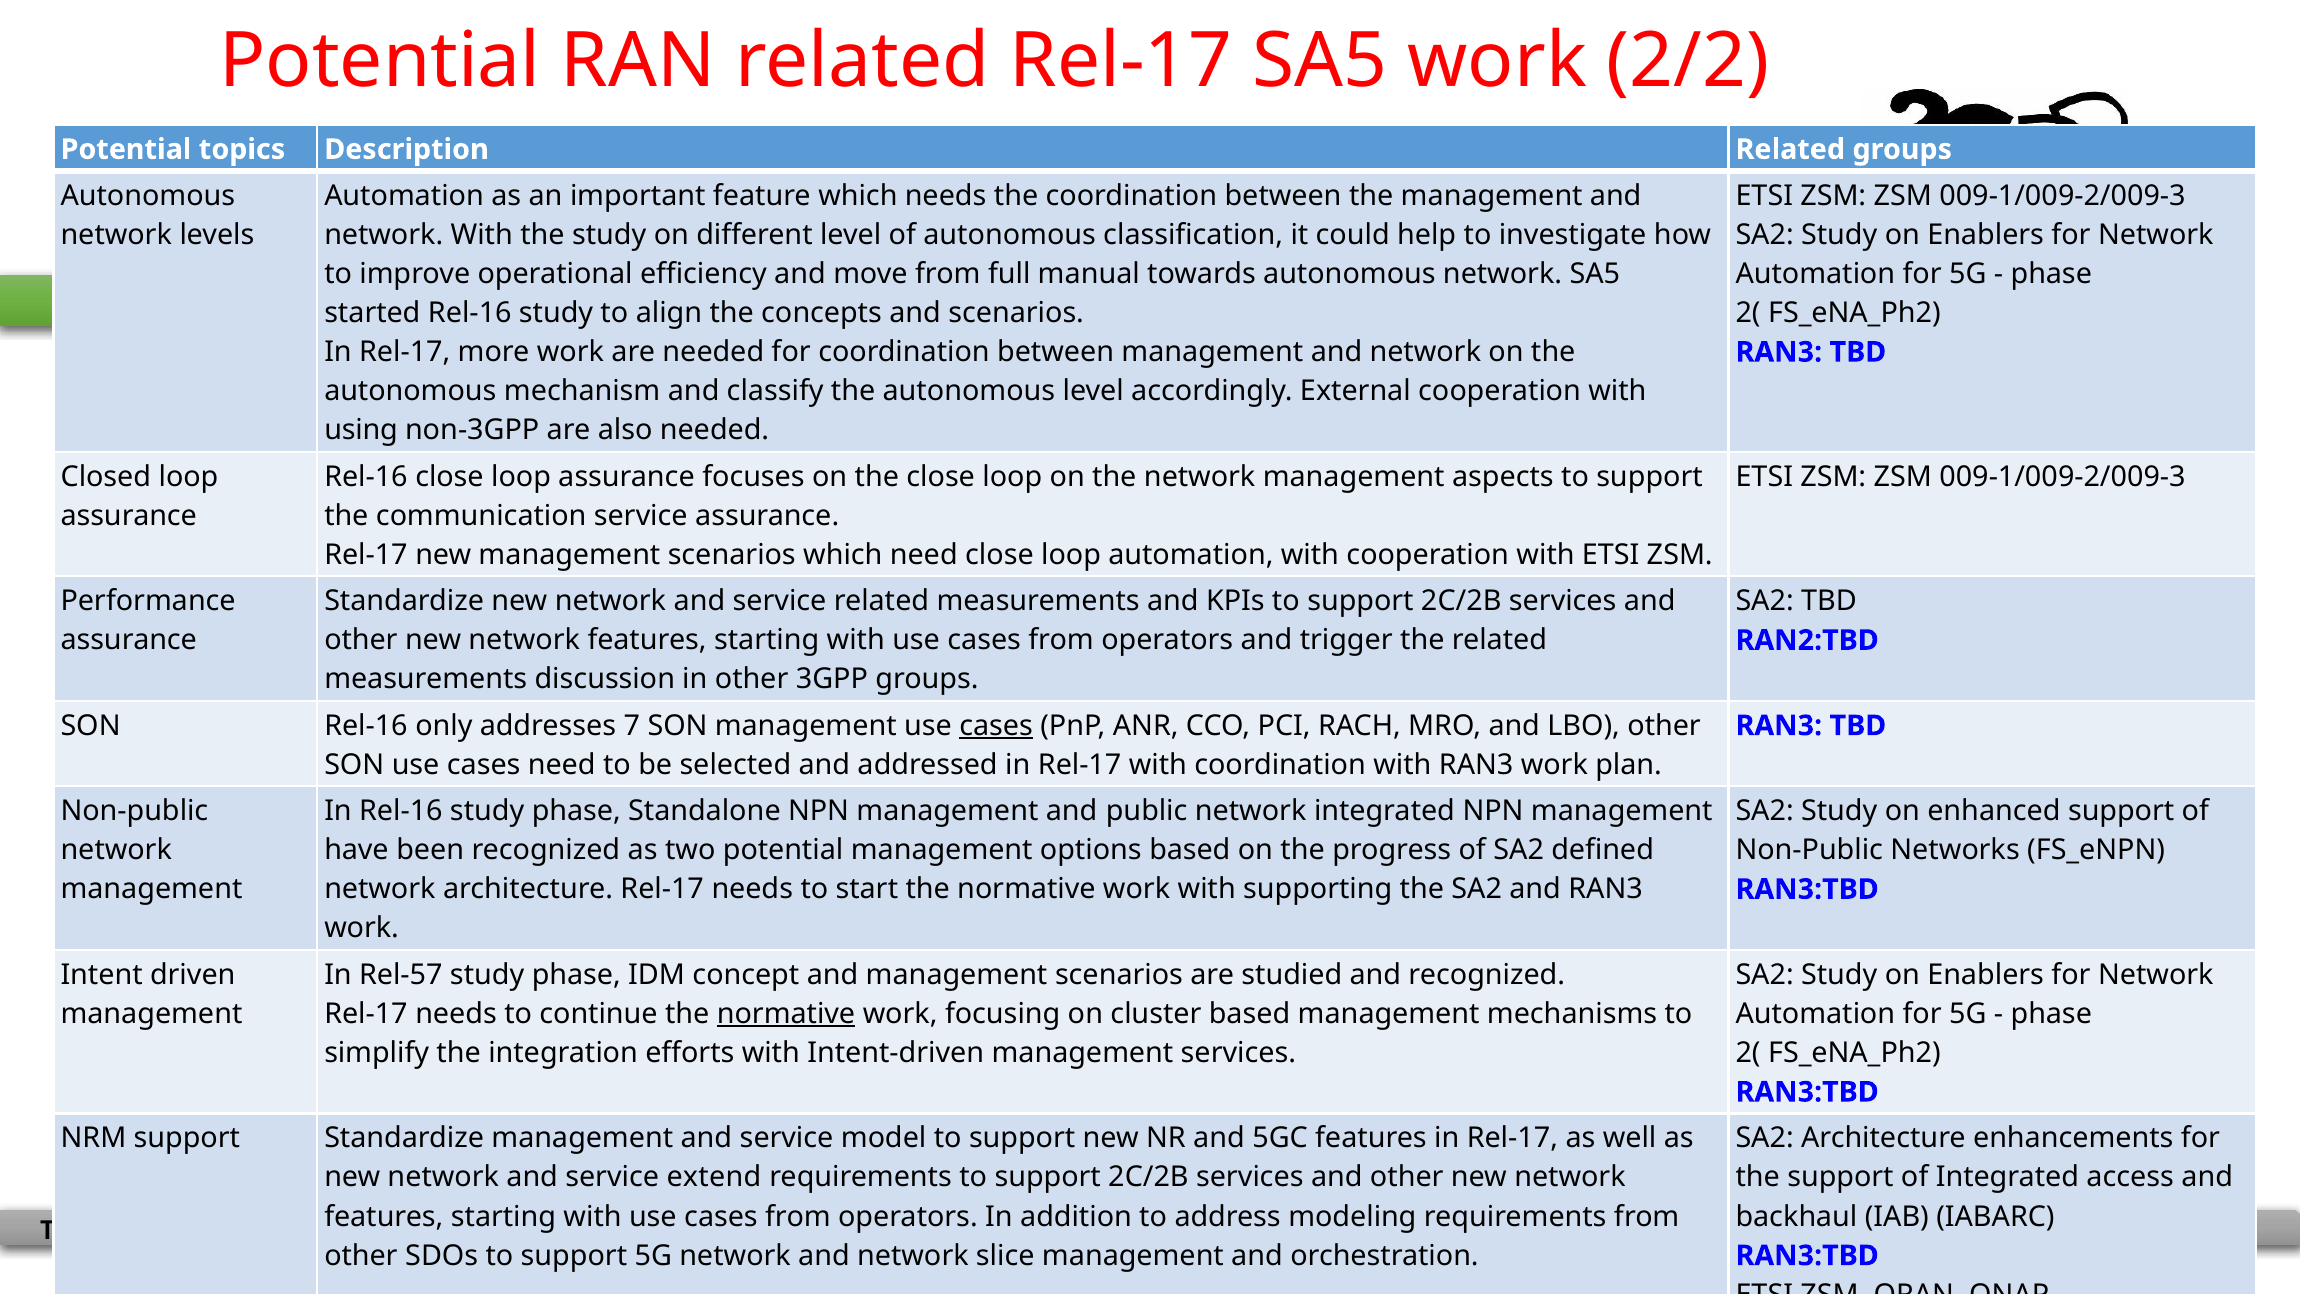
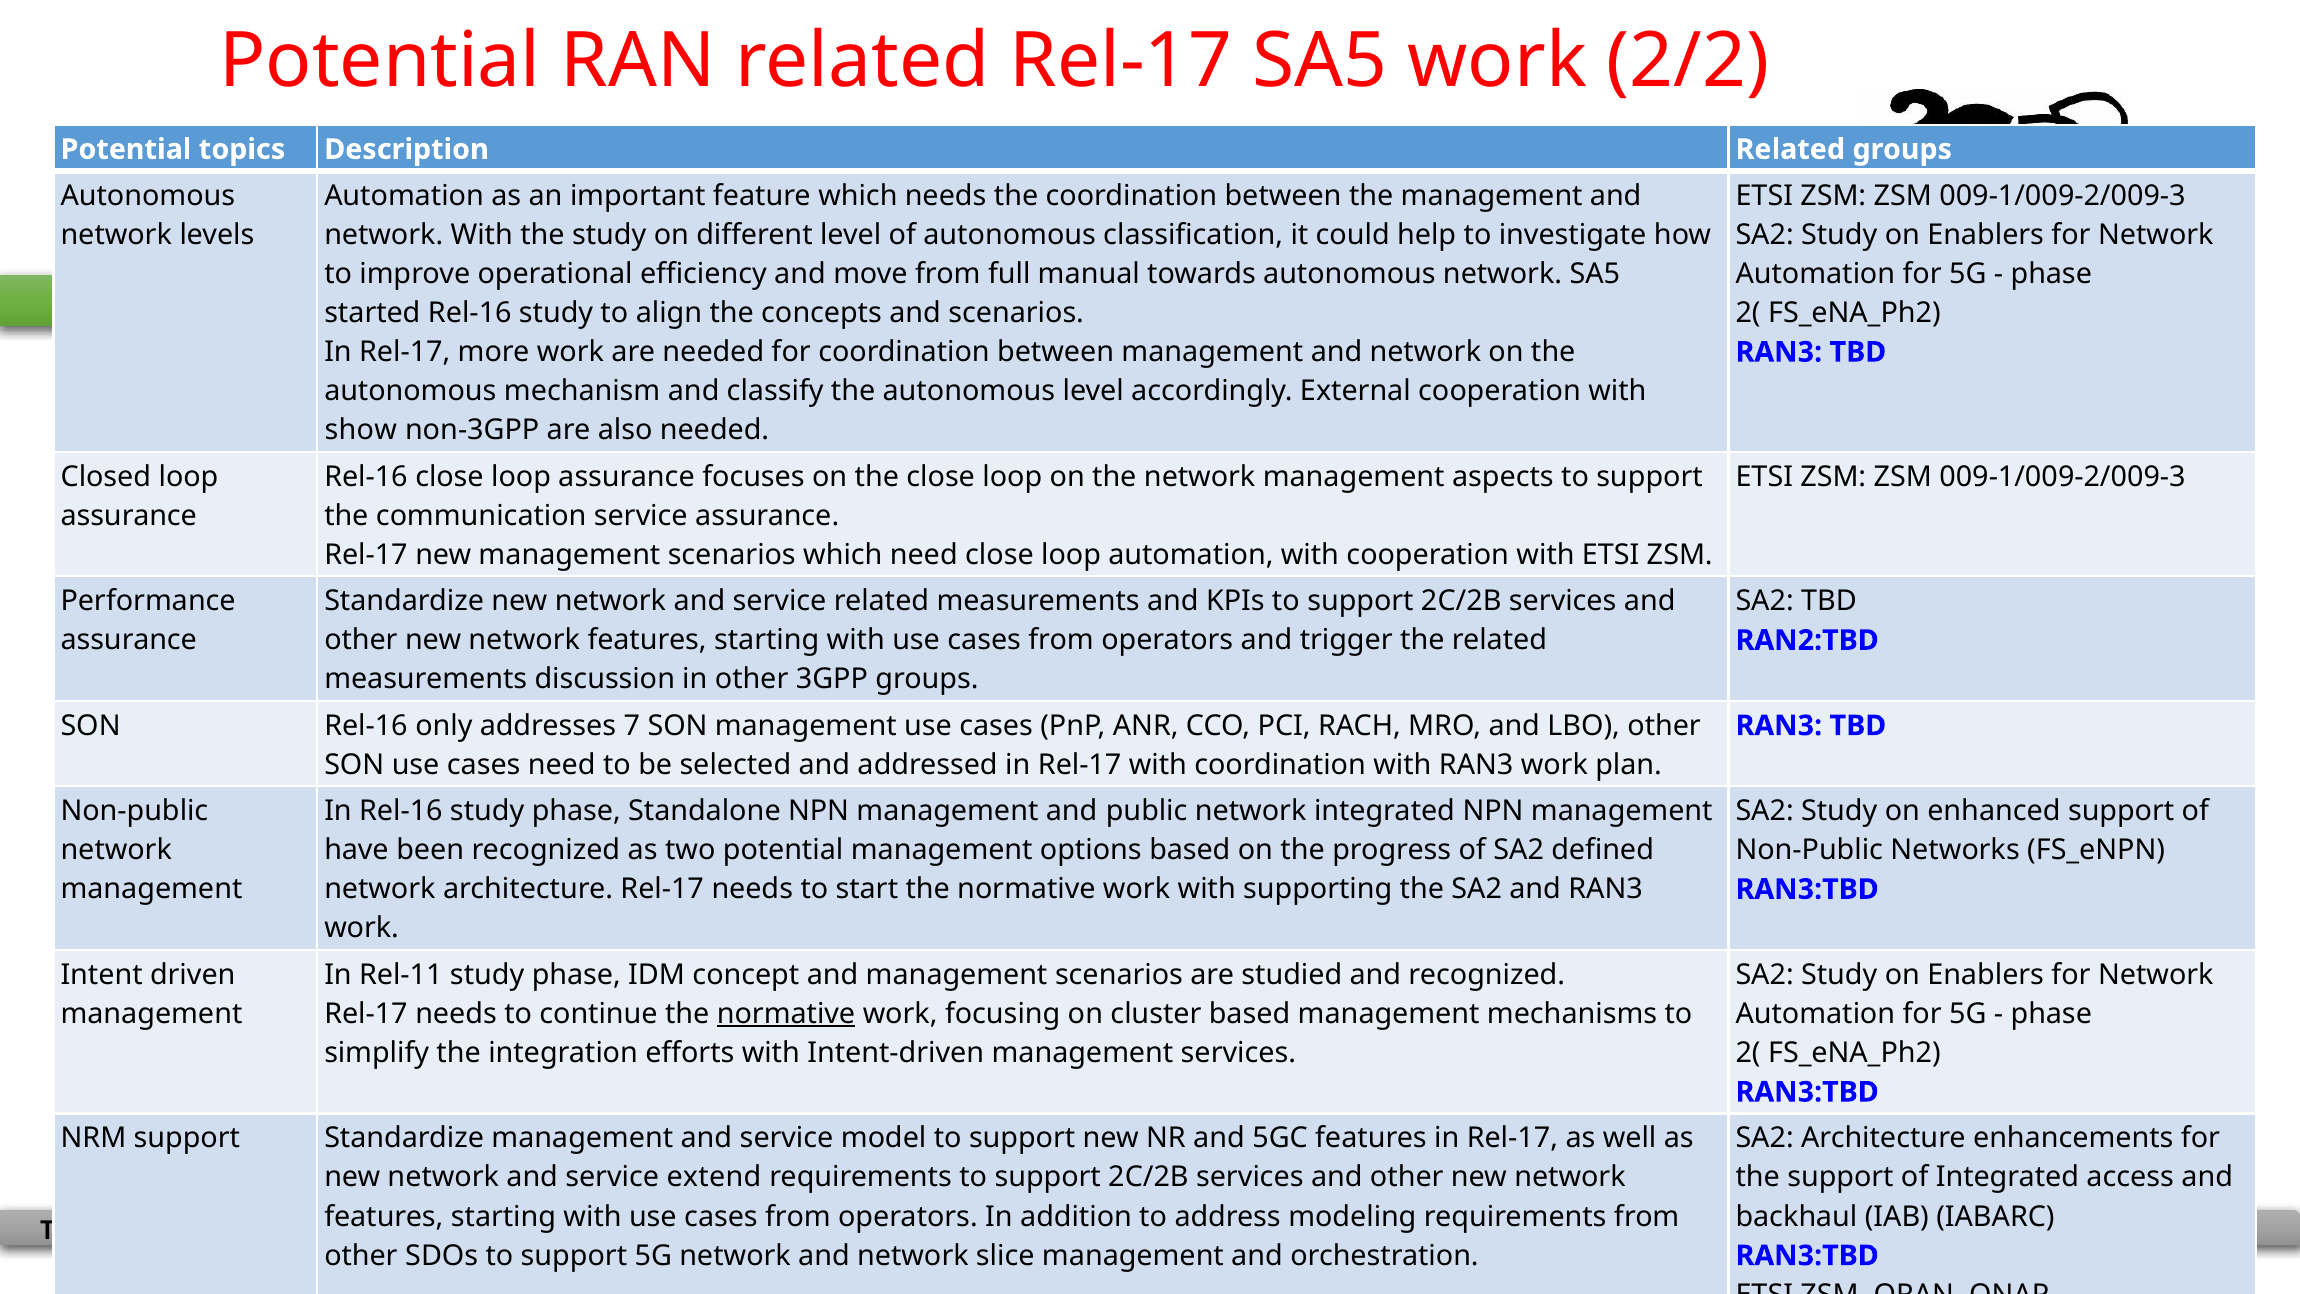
using: using -> show
cases at (996, 726) underline: present -> none
Rel-57: Rel-57 -> Rel-11
